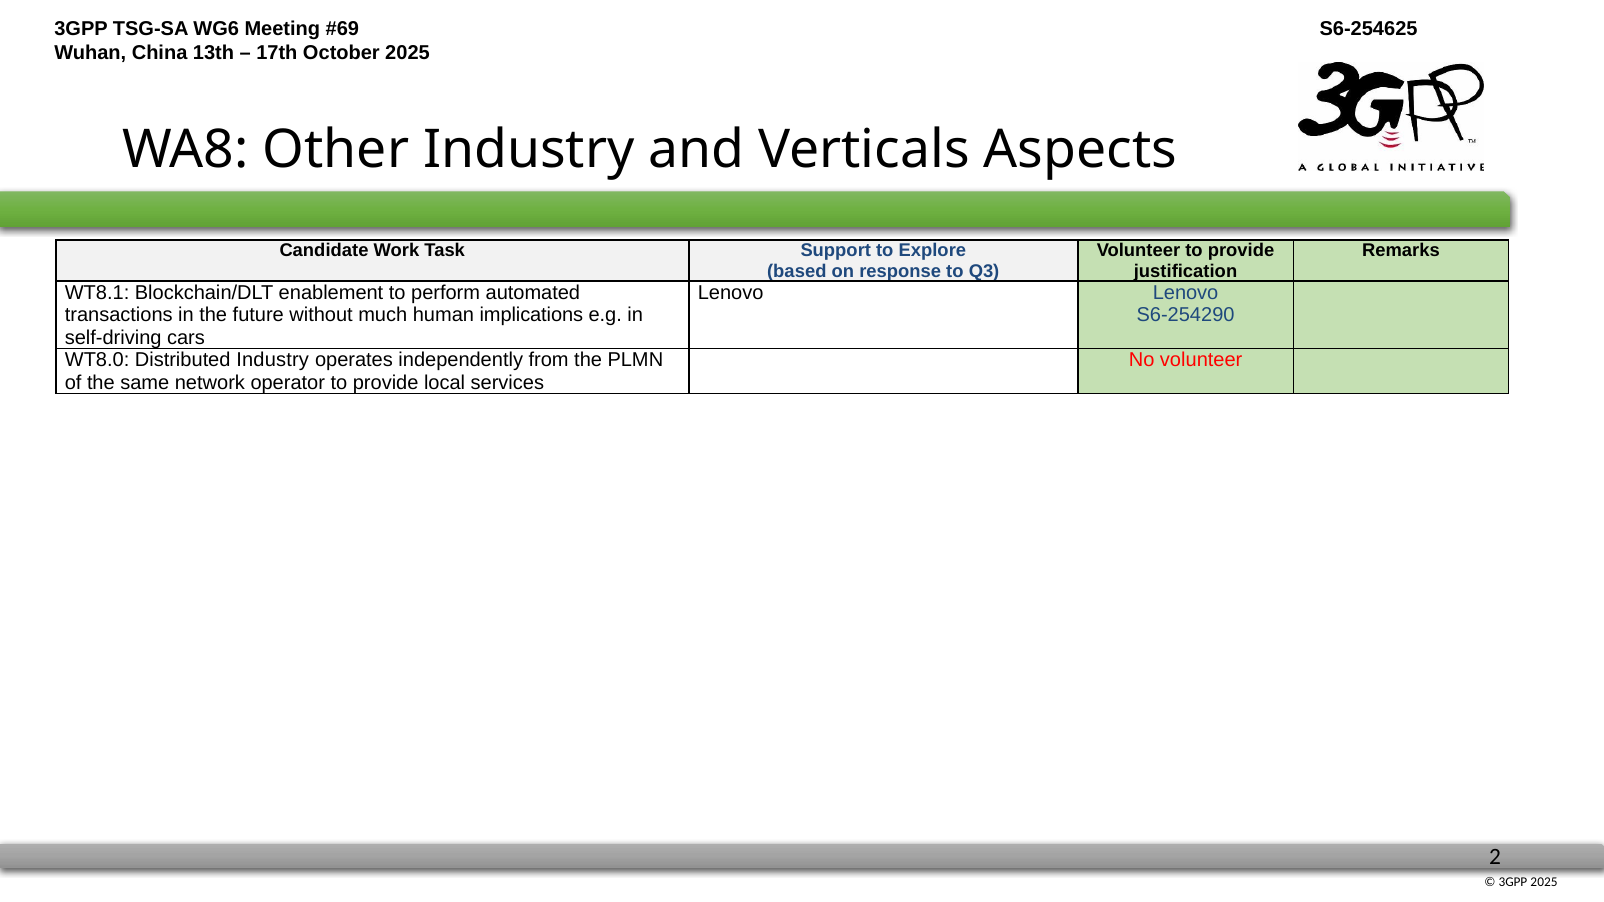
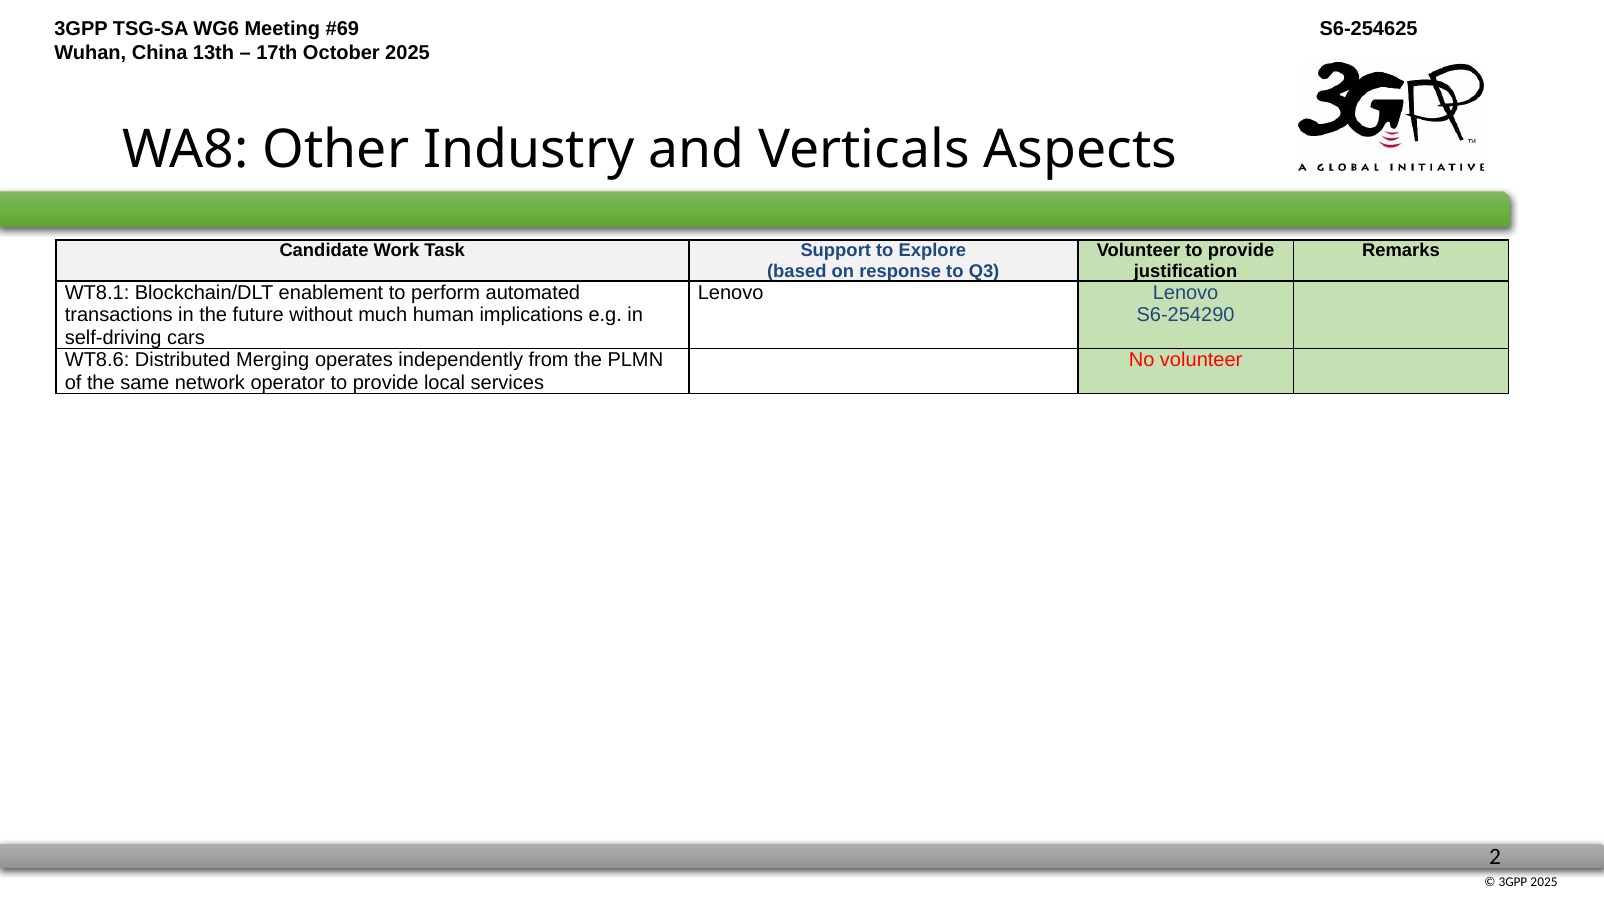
WT8.0: WT8.0 -> WT8.6
Distributed Industry: Industry -> Merging
